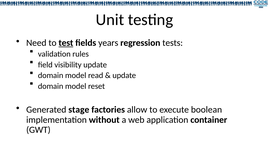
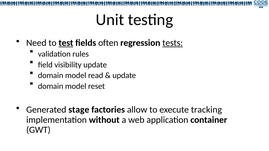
years: years -> often
tests underline: none -> present
boolean: boolean -> tracking
